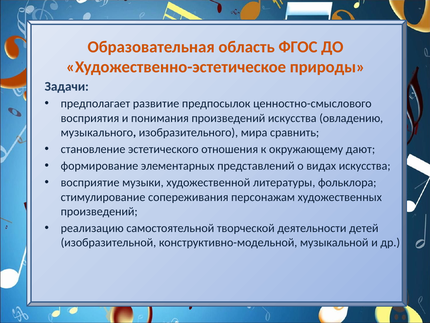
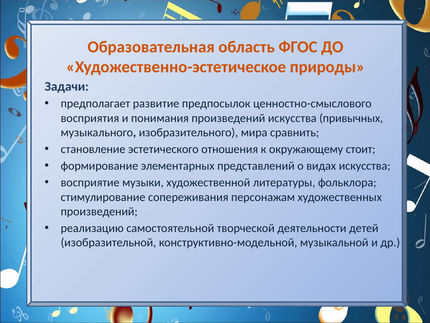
овладению: овладению -> привычных
дают: дают -> стоит
